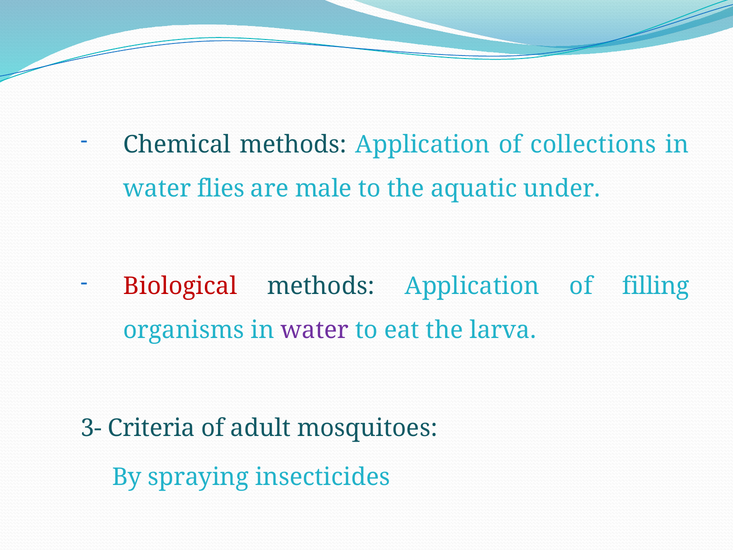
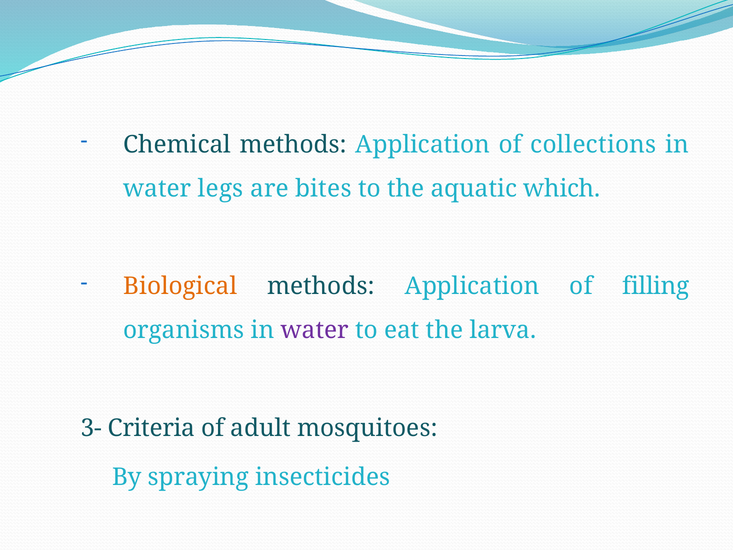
flies: flies -> legs
male: male -> bites
under: under -> which
Biological colour: red -> orange
